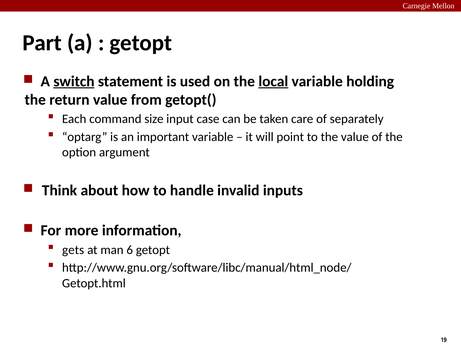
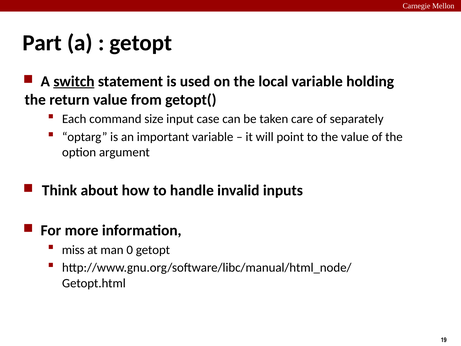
local underline: present -> none
gets: gets -> miss
6: 6 -> 0
